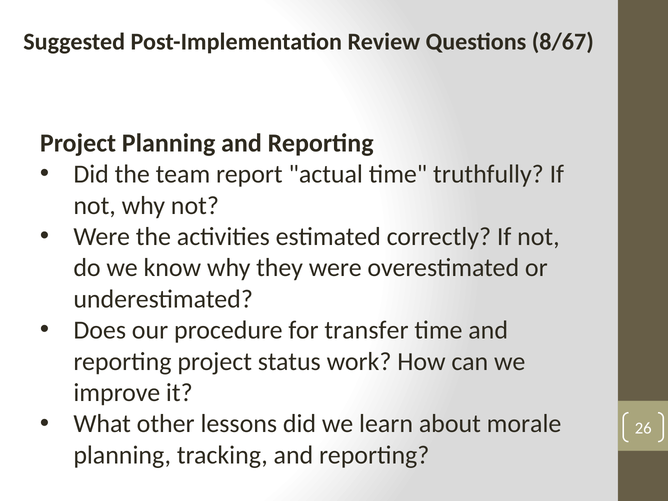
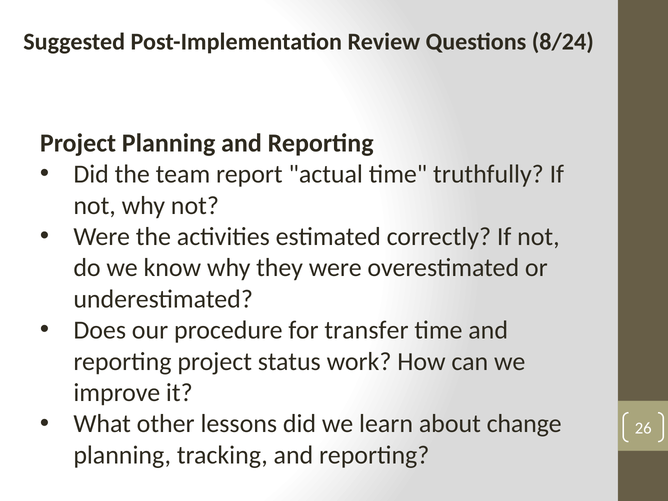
8/67: 8/67 -> 8/24
morale: morale -> change
